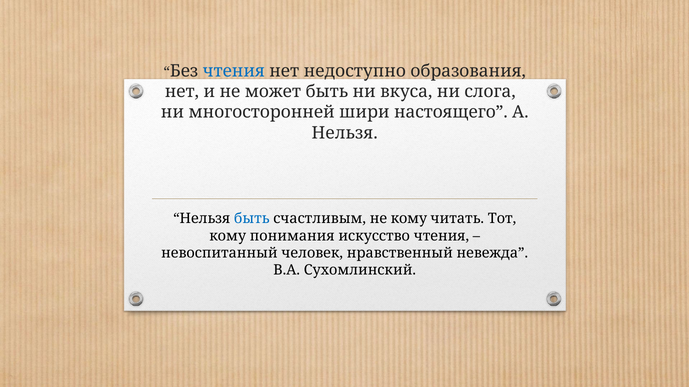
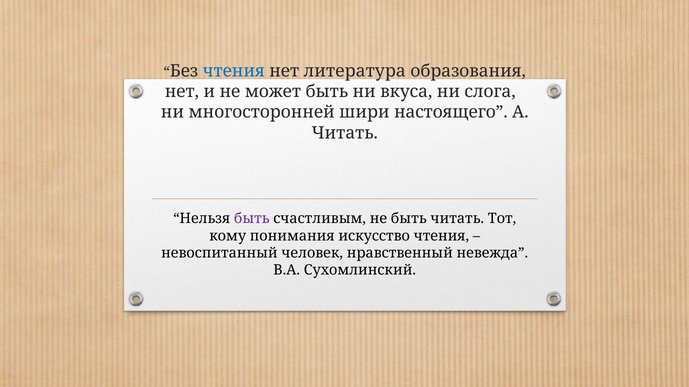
недоступно: недоступно -> литература
Нельзя at (345, 133): Нельзя -> Читать
быть at (252, 219) colour: blue -> purple
не кому: кому -> быть
